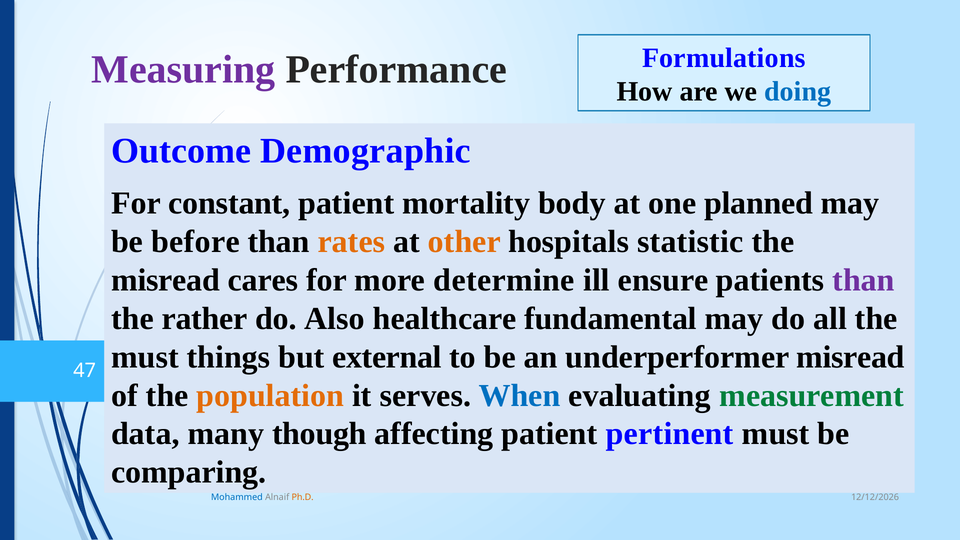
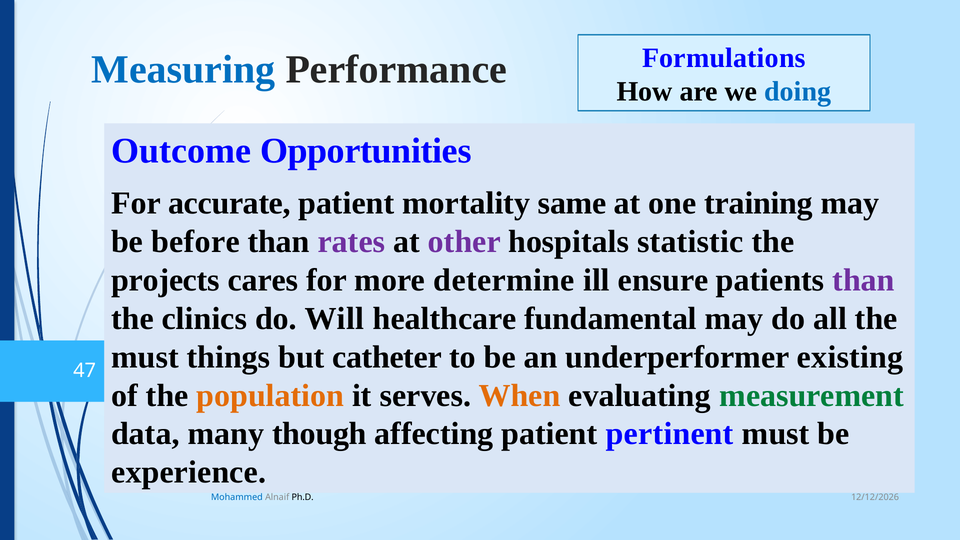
Measuring colour: purple -> blue
Demographic: Demographic -> Opportunities
constant: constant -> accurate
body: body -> same
planned: planned -> training
rates colour: orange -> purple
other colour: orange -> purple
misread at (166, 280): misread -> projects
rather: rather -> clinics
Also: Also -> Will
external: external -> catheter
underperformer misread: misread -> existing
When colour: blue -> orange
comparing: comparing -> experience
Ph.D colour: orange -> black
